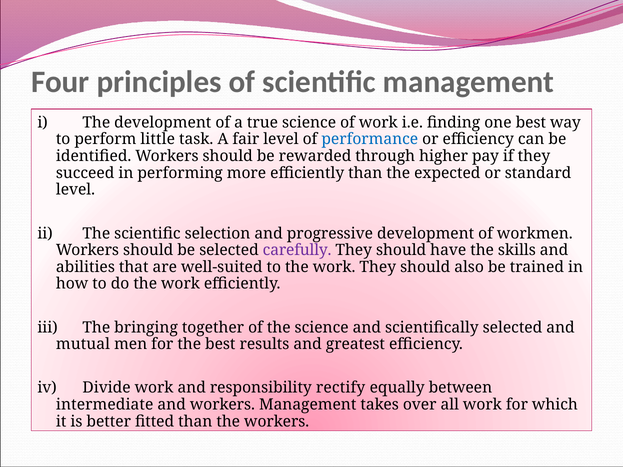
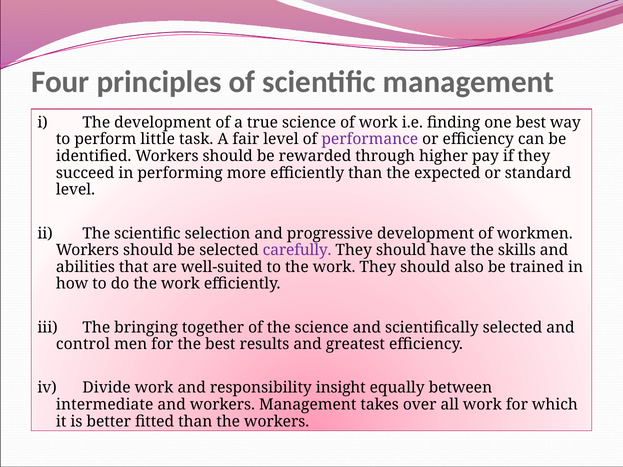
performance colour: blue -> purple
mutual: mutual -> control
rectify: rectify -> insight
